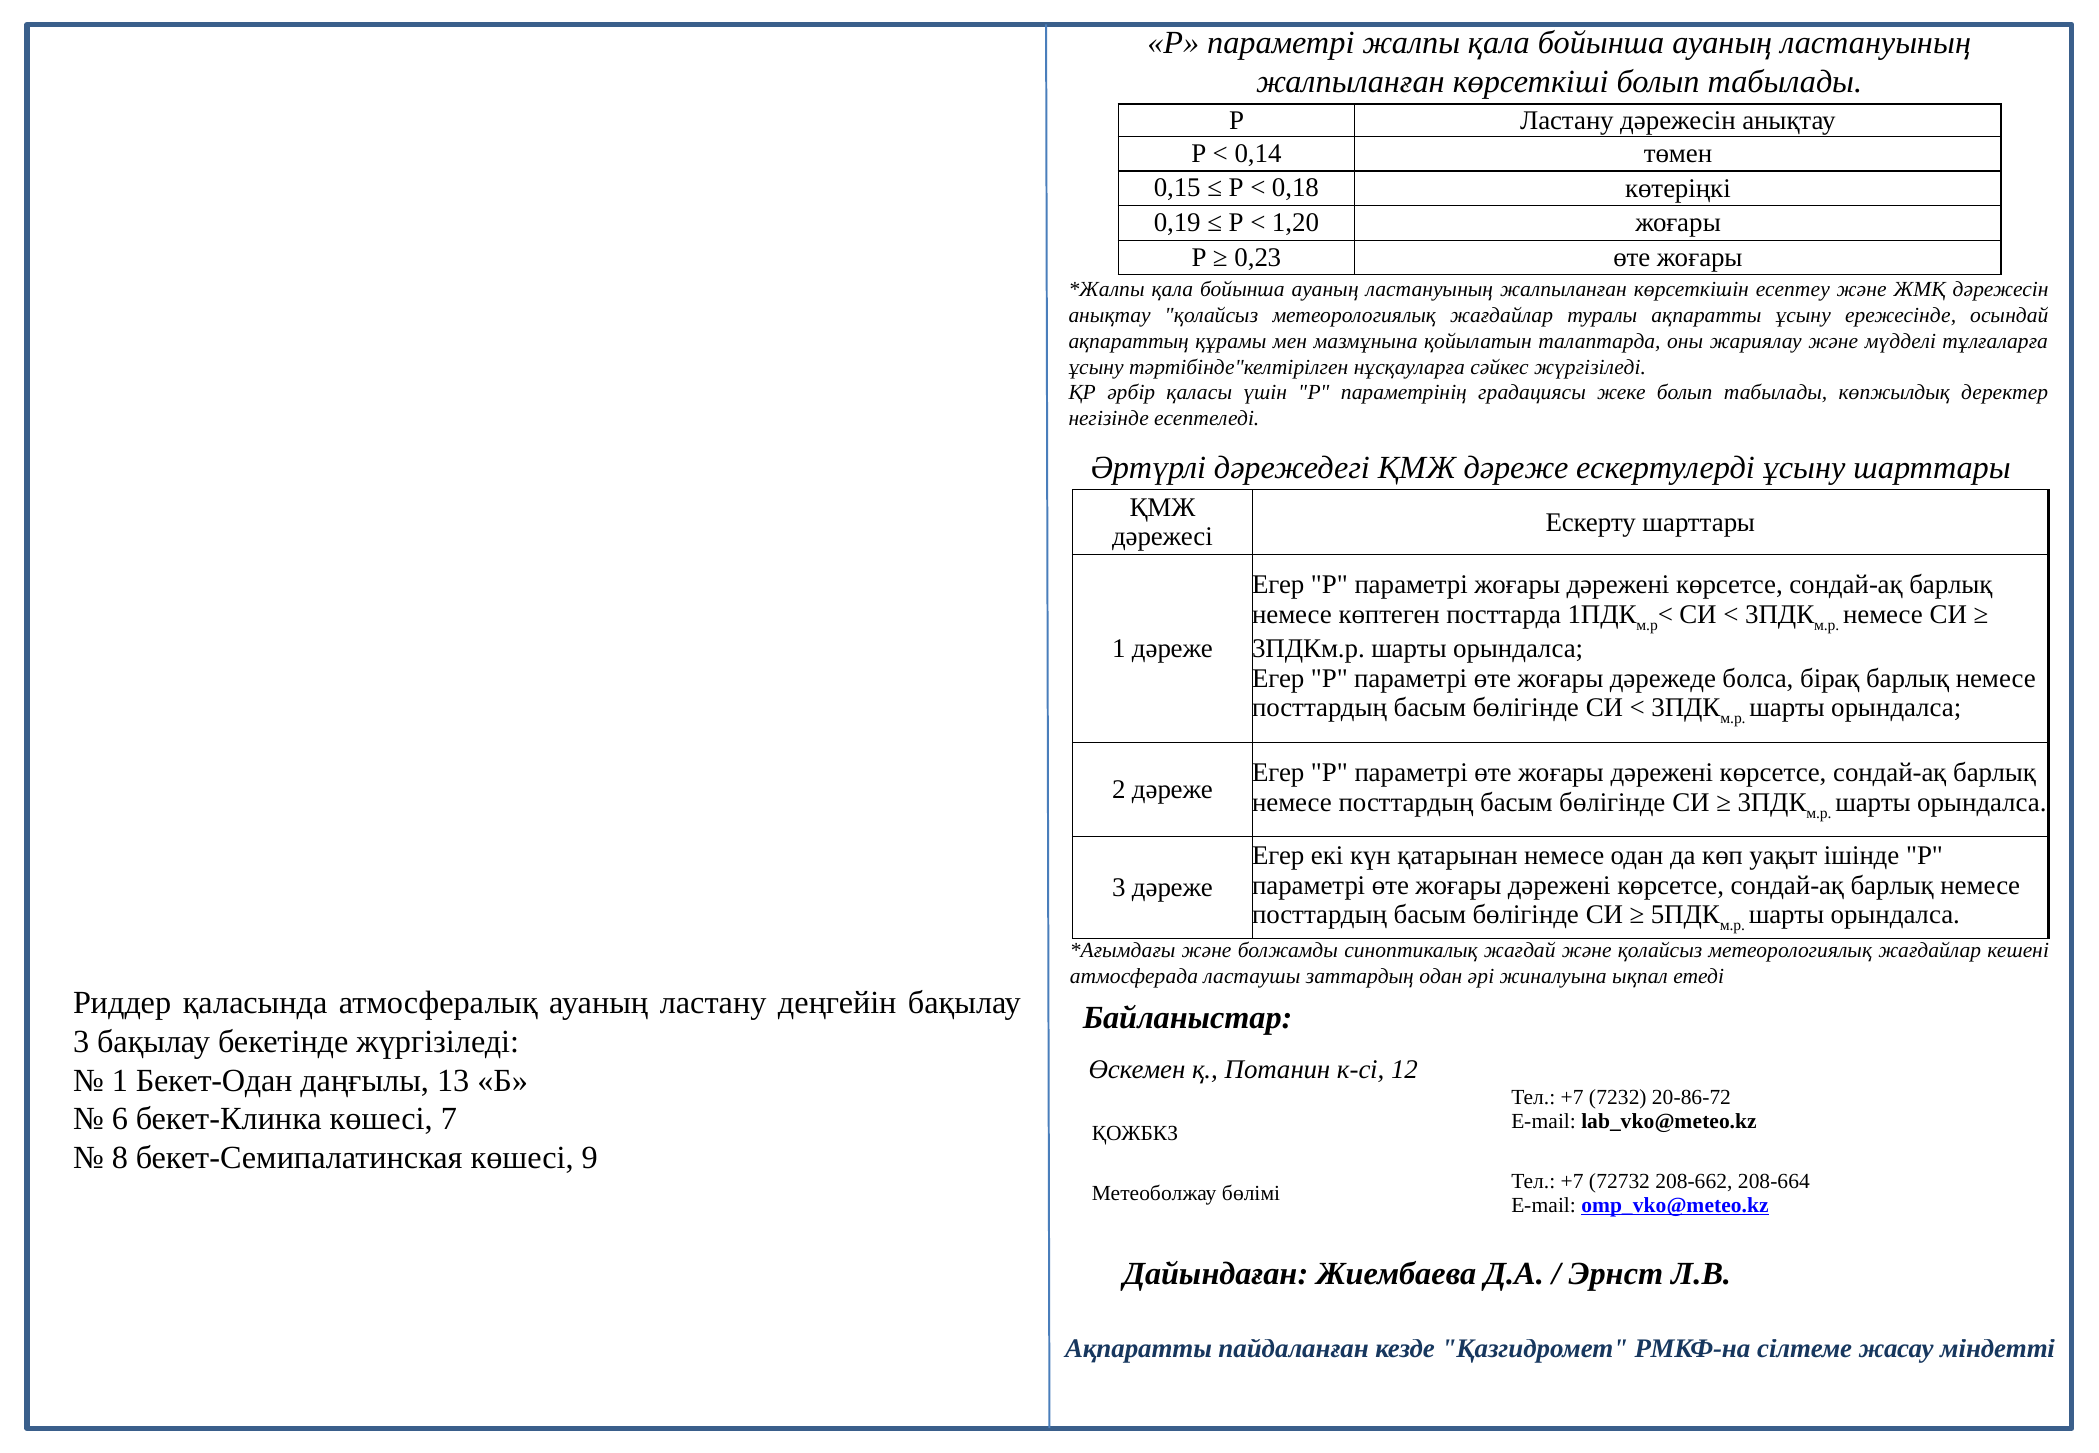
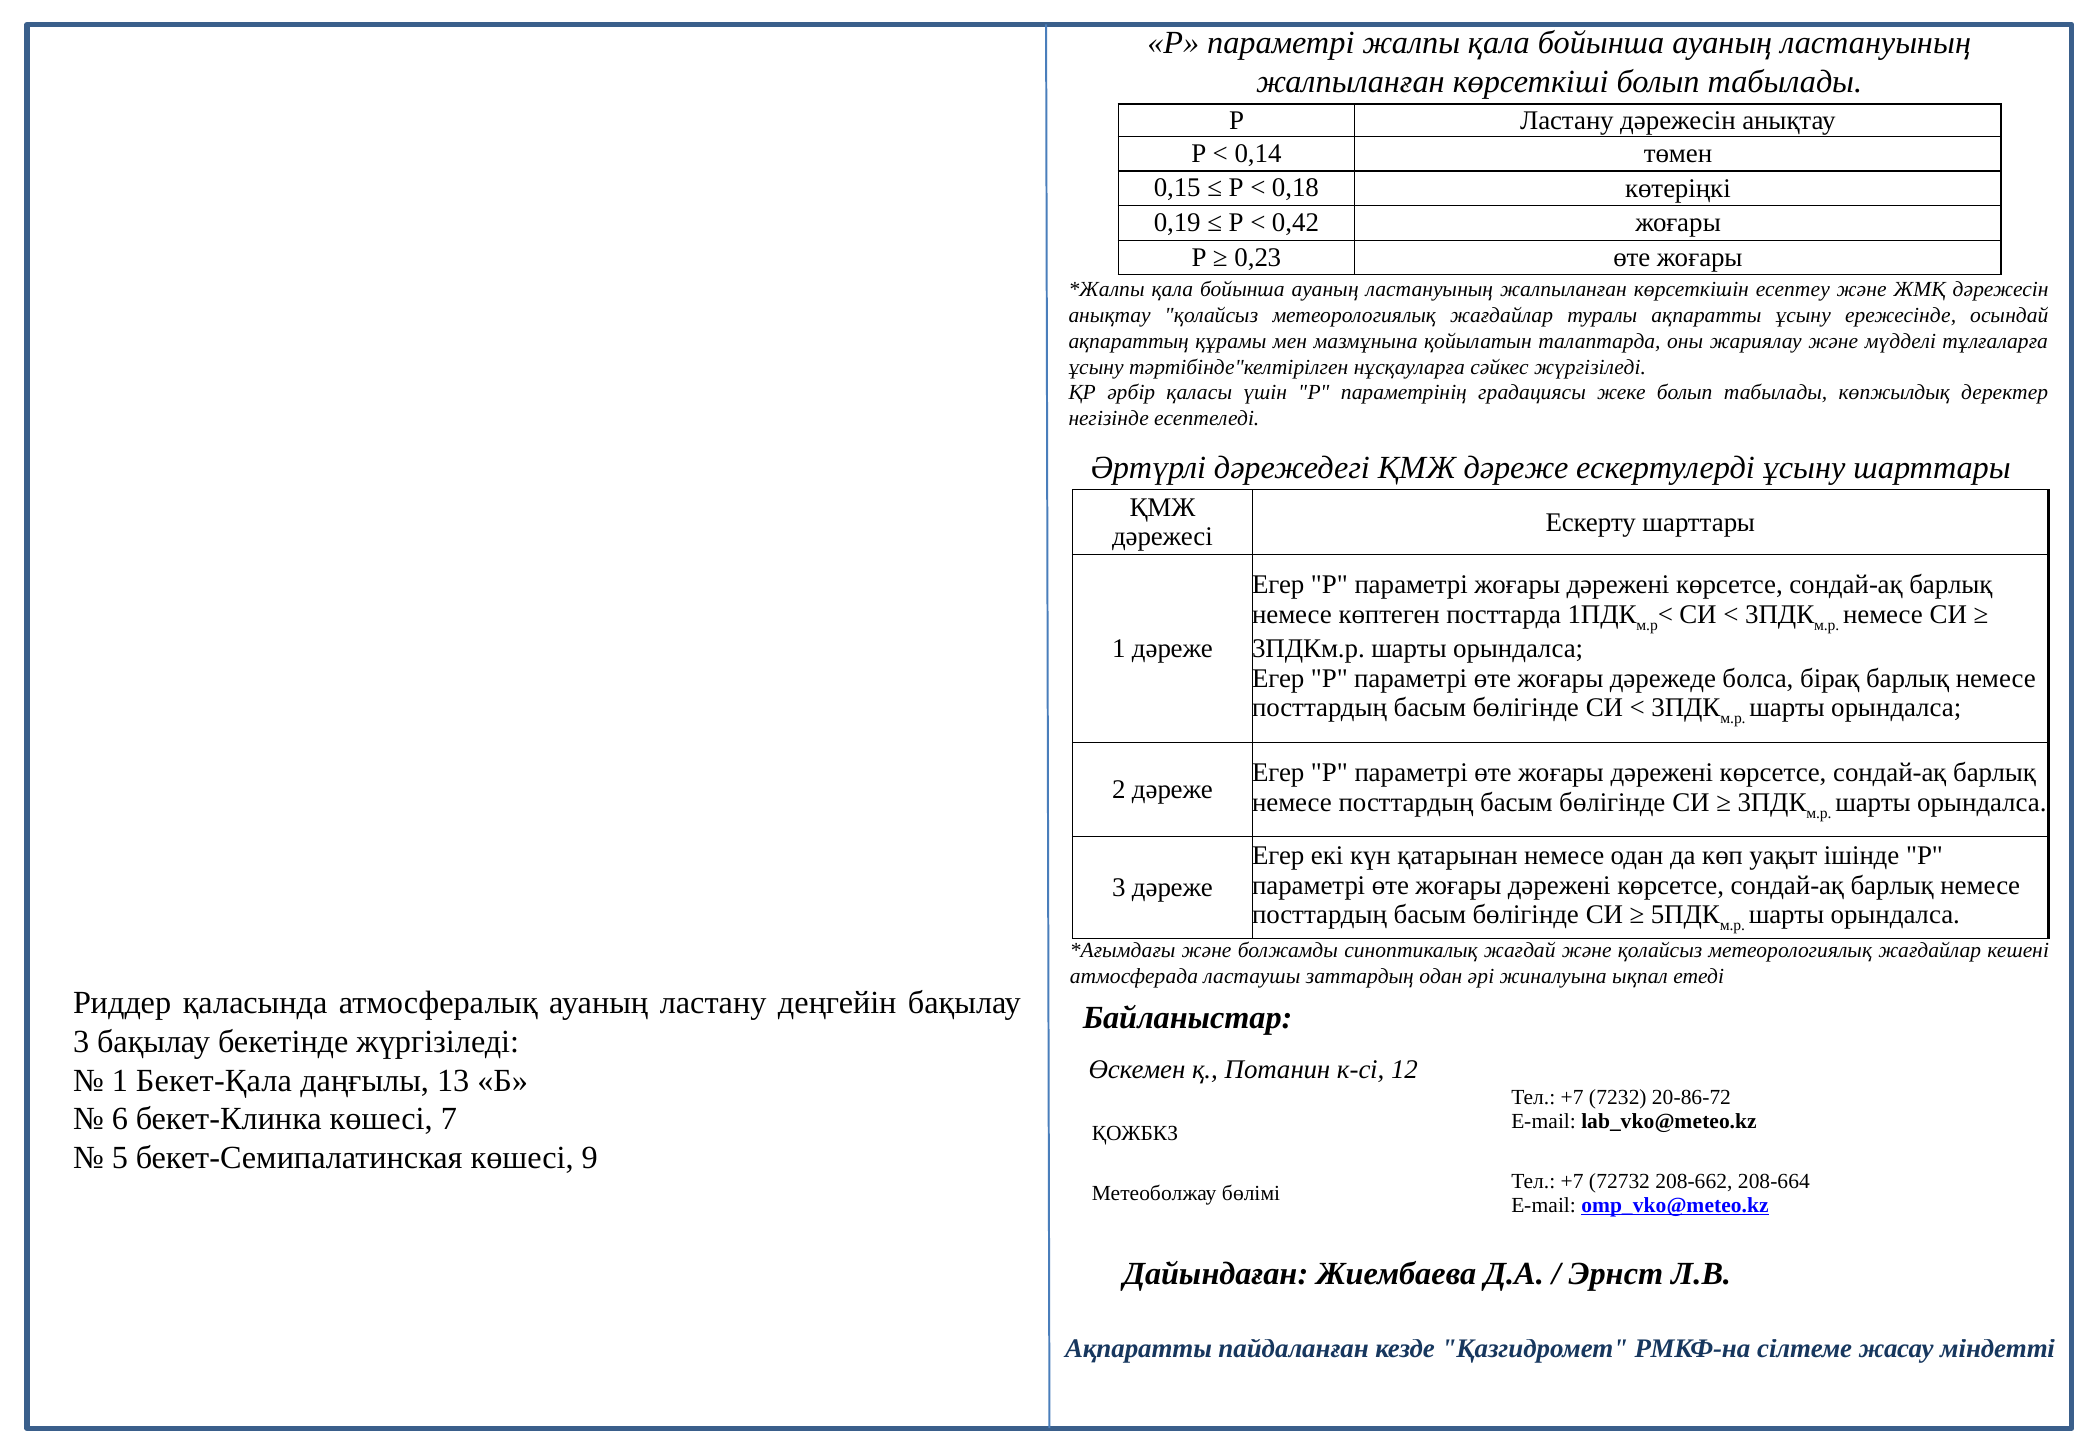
1,20: 1,20 -> 0,42
Бекет-Одан: Бекет-Одан -> Бекет-Қала
8: 8 -> 5
